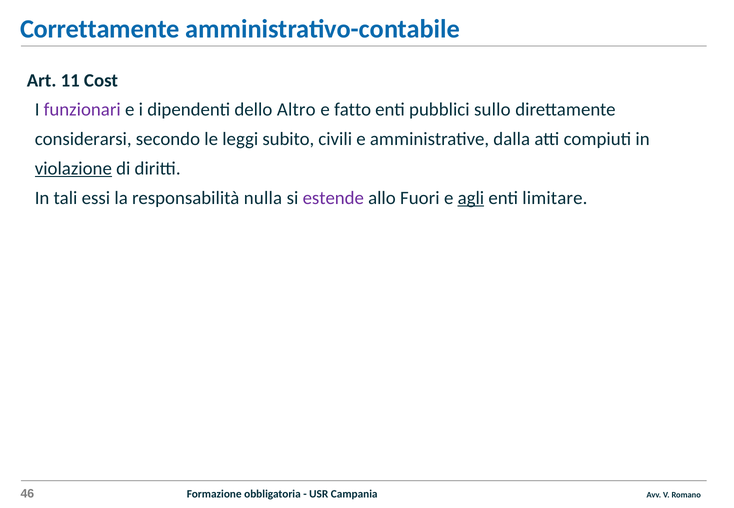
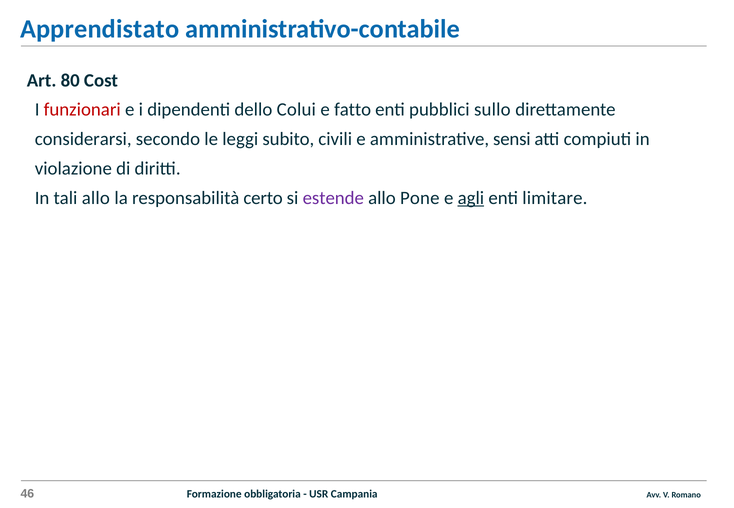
Correttamente: Correttamente -> Apprendistato
11: 11 -> 80
funzionari colour: purple -> red
Altro: Altro -> Colui
dalla: dalla -> sensi
violazione underline: present -> none
tali essi: essi -> allo
nulla: nulla -> certo
Fuori: Fuori -> Pone
